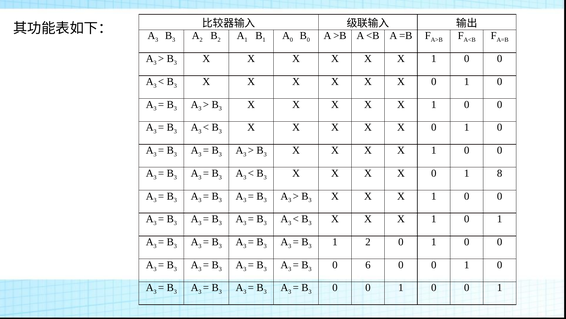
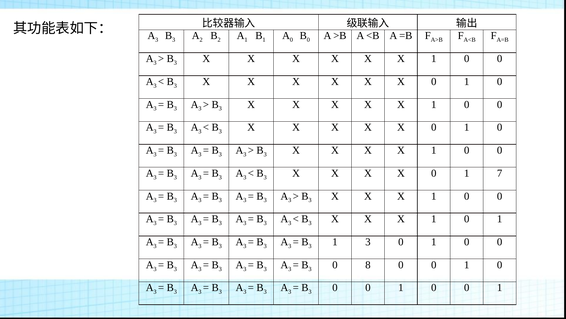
8: 8 -> 7
1 2: 2 -> 3
6: 6 -> 8
